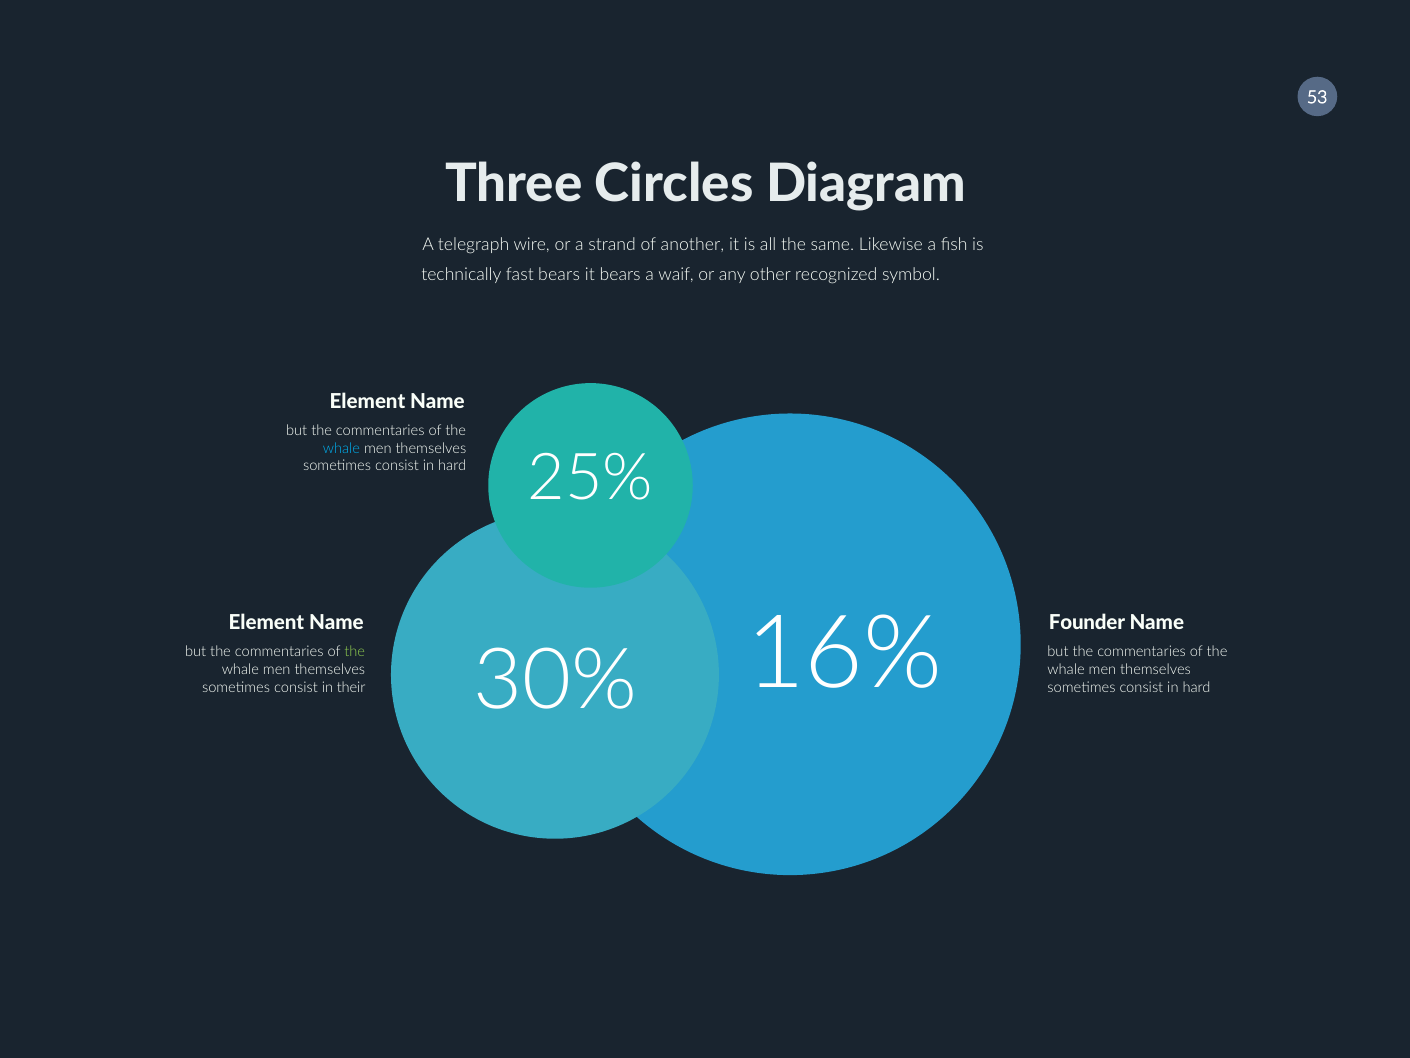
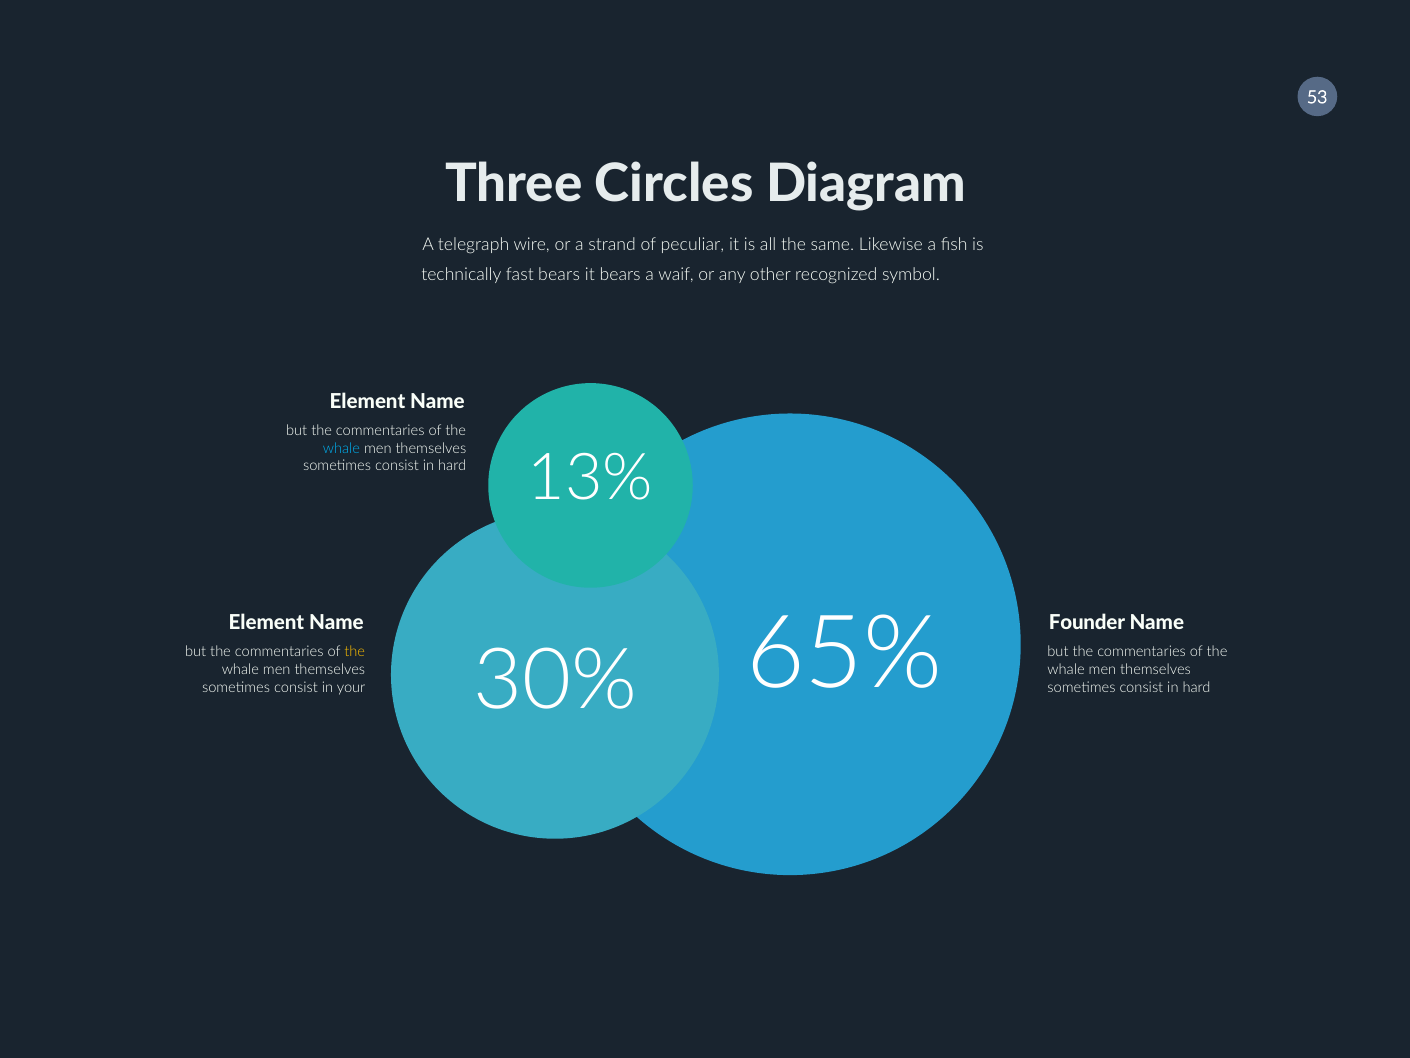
another: another -> peculiar
25%: 25% -> 13%
16%: 16% -> 65%
the at (355, 652) colour: light green -> yellow
their: their -> your
